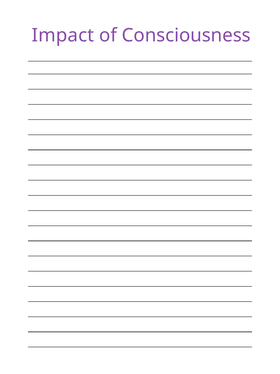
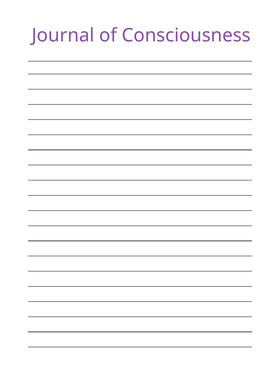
Impact: Impact -> Journal
